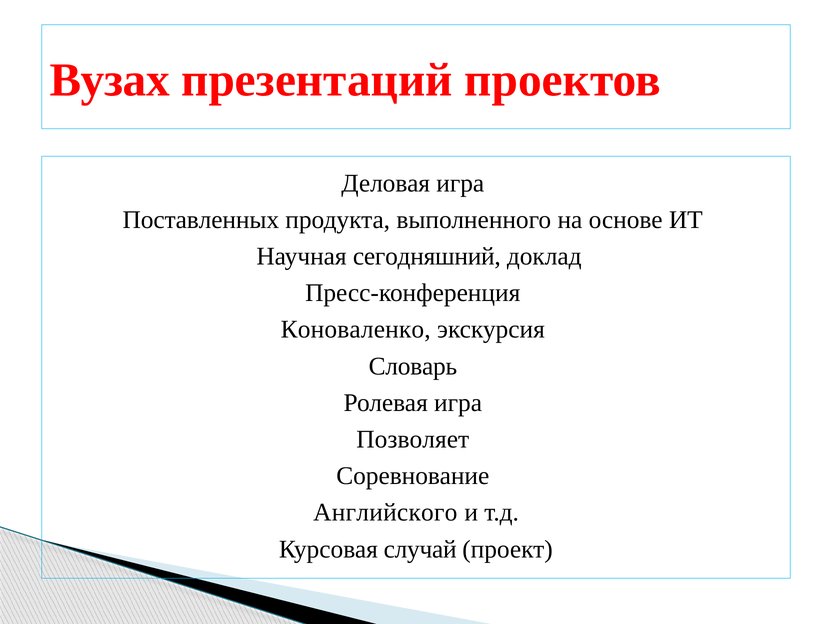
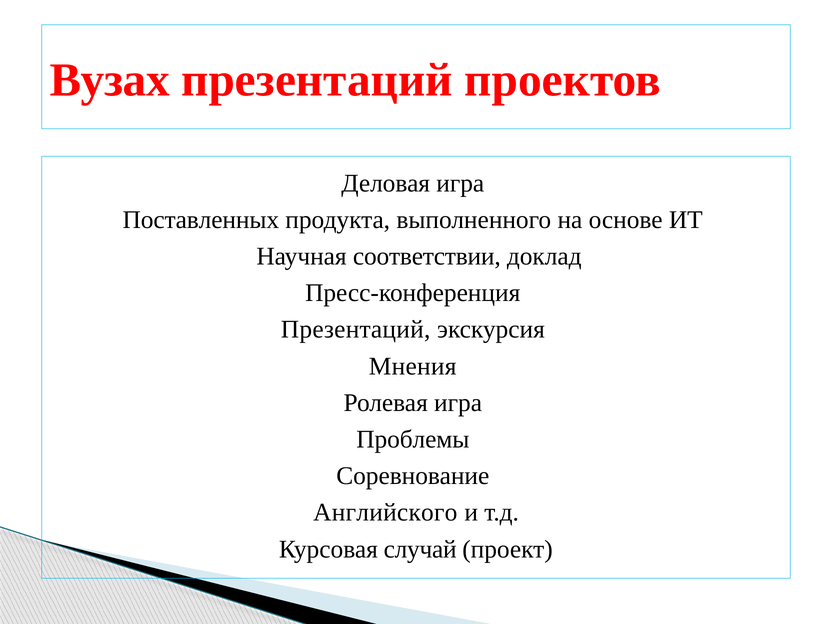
сегодняшний: сегодняшний -> соответствии
Коноваленко at (356, 330): Коноваленко -> Презентаций
Словарь: Словарь -> Мнения
Позволяет: Позволяет -> Проблемы
